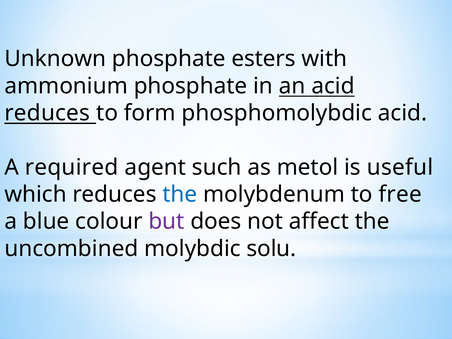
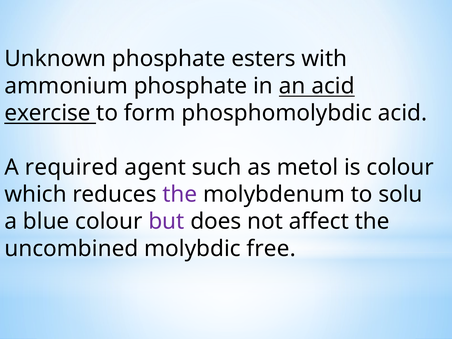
reduces at (47, 113): reduces -> exercise
is useful: useful -> colour
the at (180, 194) colour: blue -> purple
free: free -> solu
solu: solu -> free
